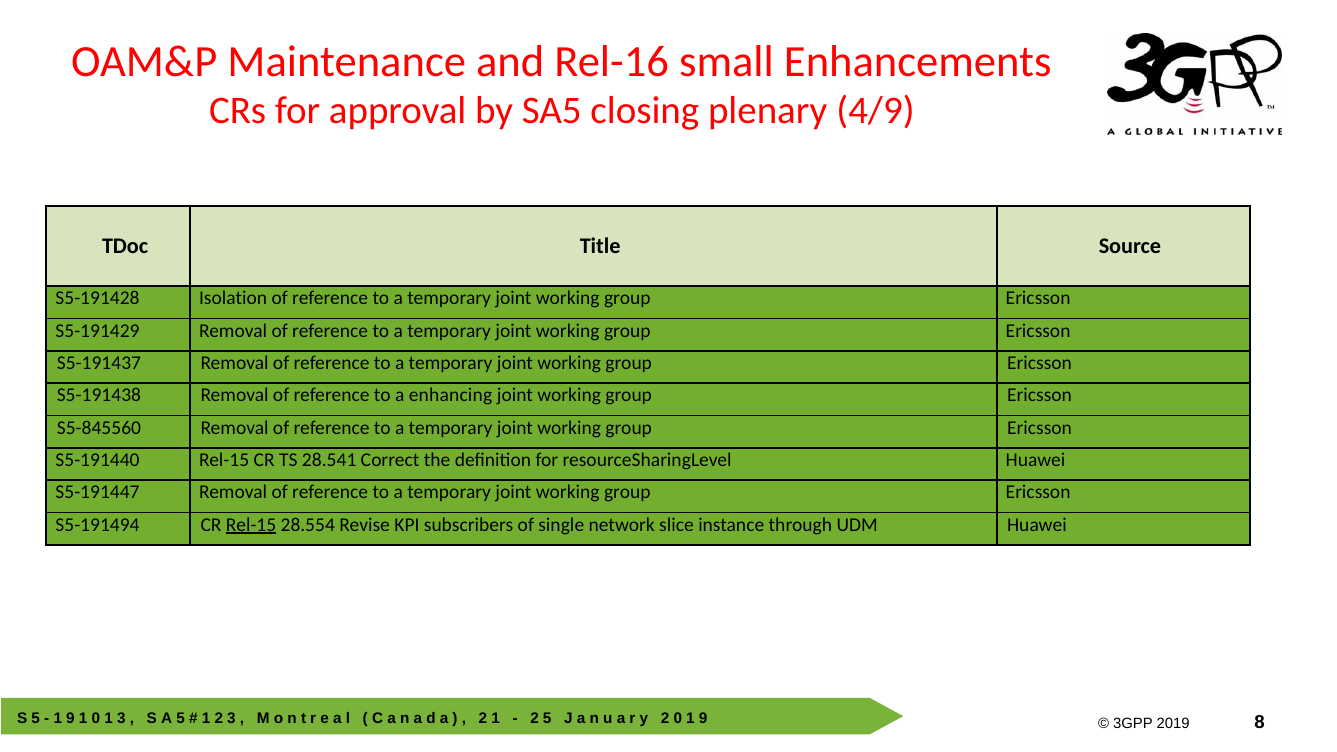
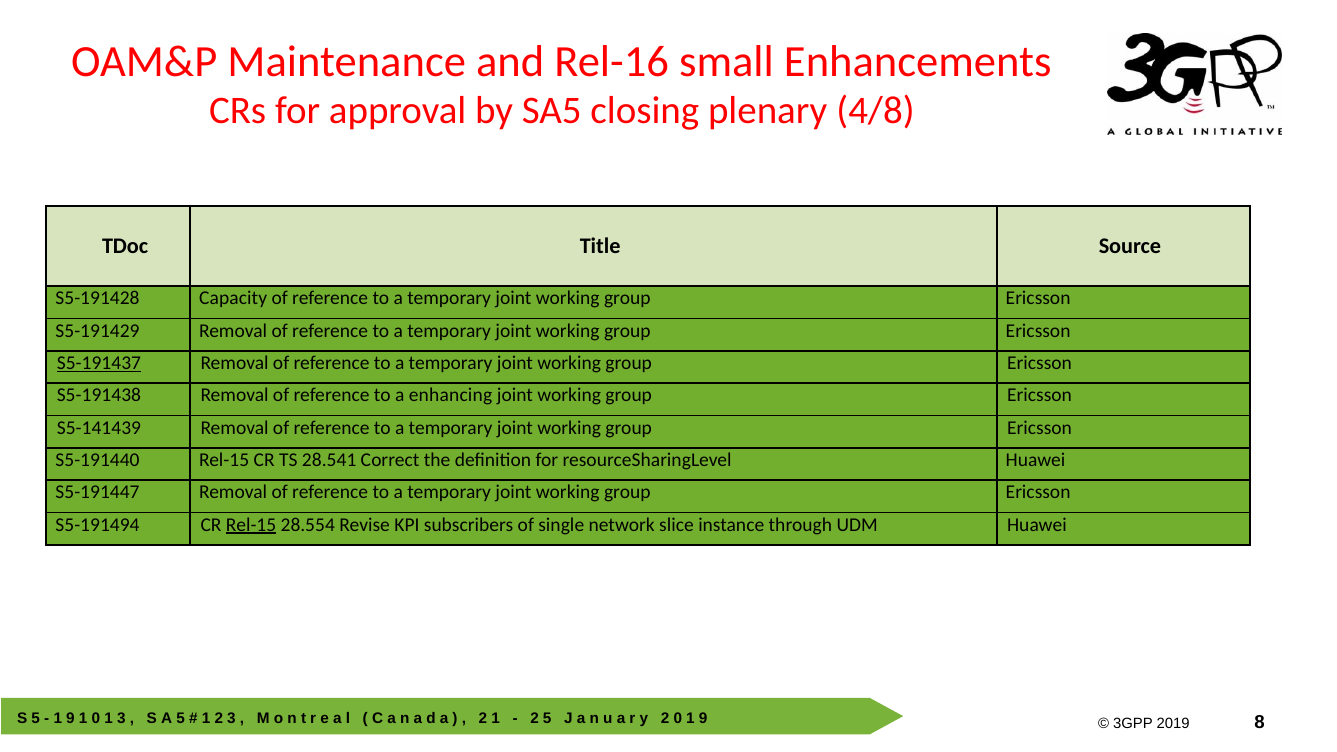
4/9: 4/9 -> 4/8
Isolation: Isolation -> Capacity
S5-191437 underline: none -> present
S5-845560: S5-845560 -> S5-141439
